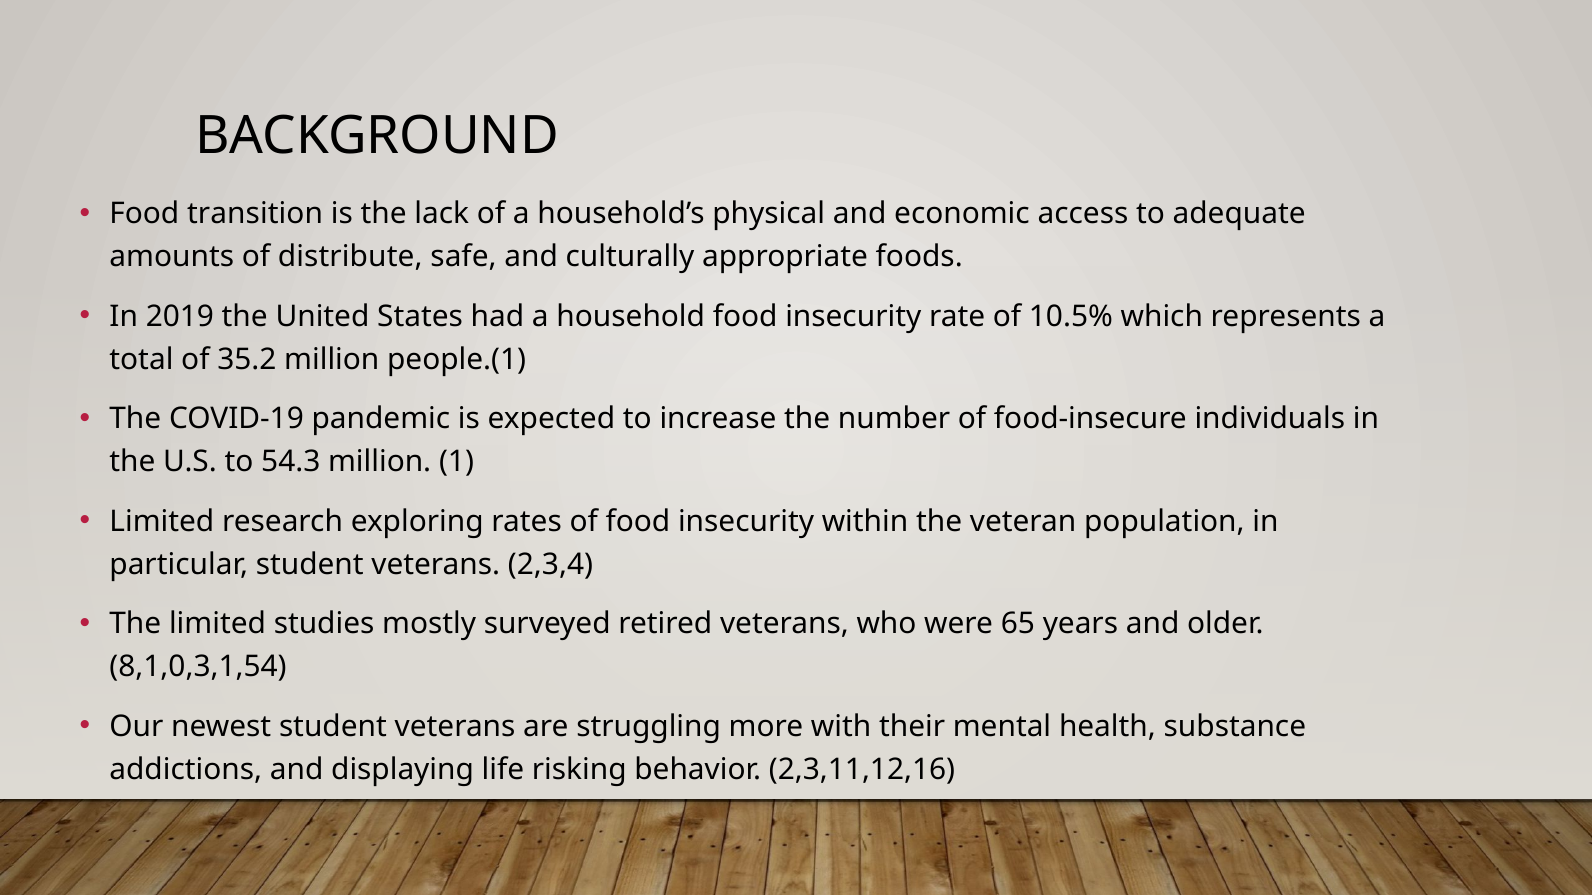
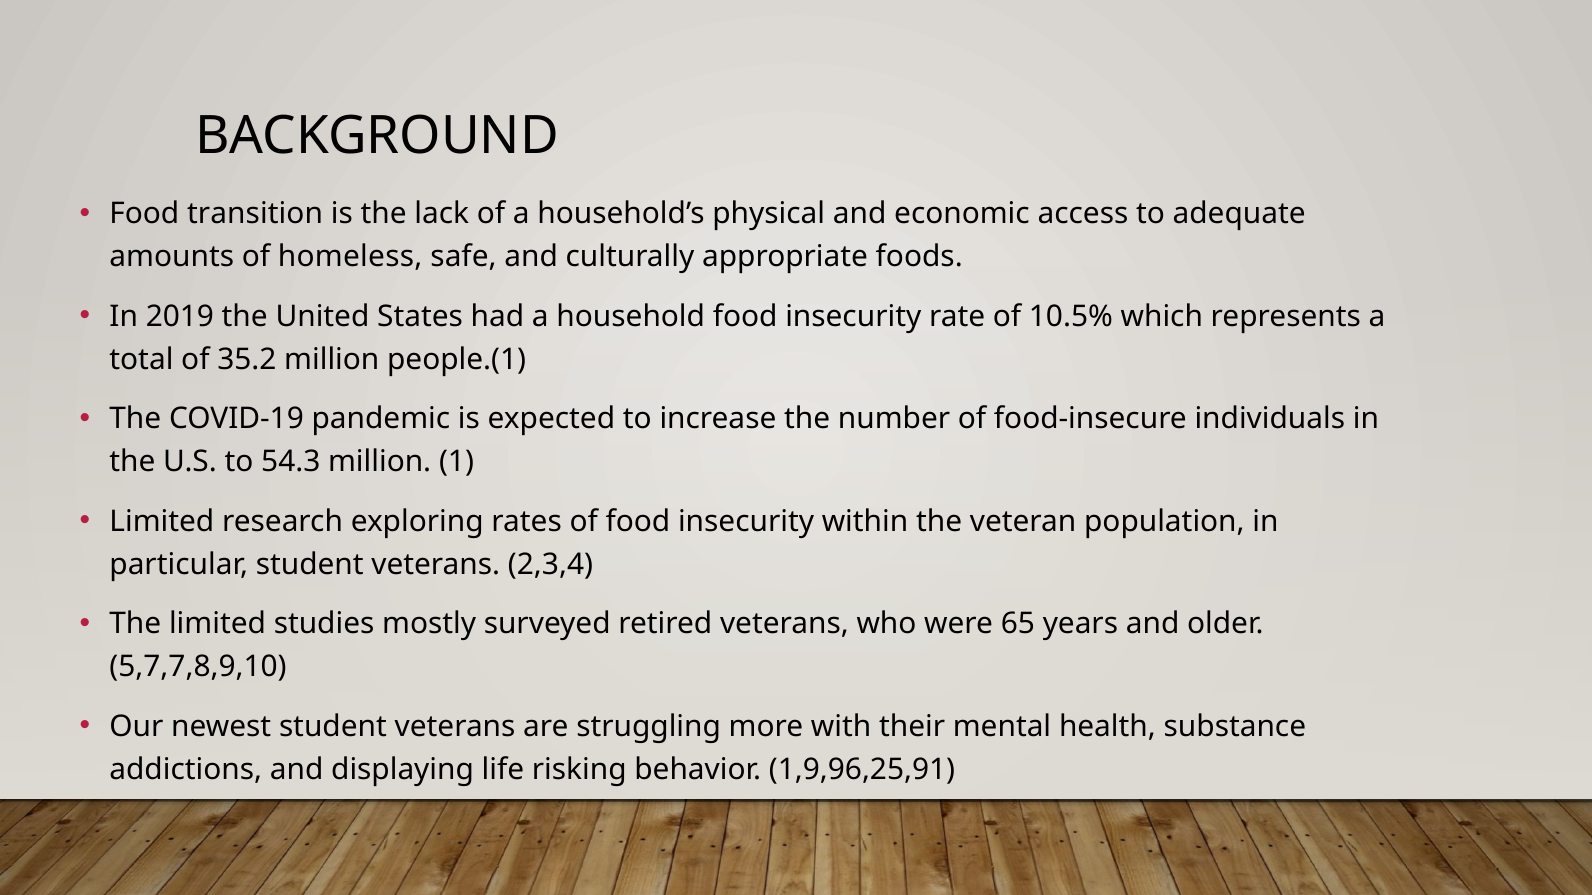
distribute: distribute -> homeless
8,1,0,3,1,54: 8,1,0,3,1,54 -> 5,7,7,8,9,10
2,3,11,12,16: 2,3,11,12,16 -> 1,9,96,25,91
